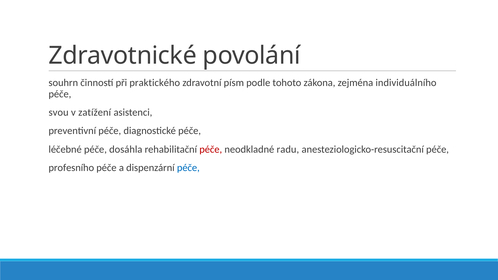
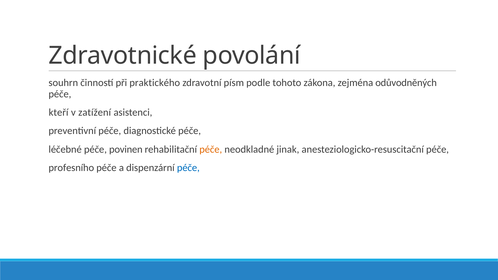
individuálního: individuálního -> odůvodněných
svou: svou -> kteří
dosáhla: dosáhla -> povinen
péče at (211, 149) colour: red -> orange
radu: radu -> jinak
